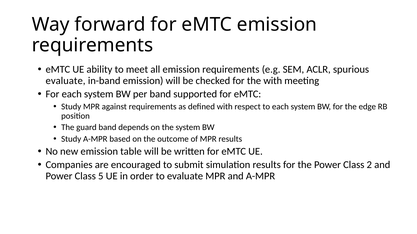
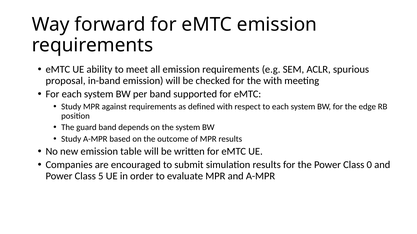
evaluate at (66, 81): evaluate -> proposal
2: 2 -> 0
